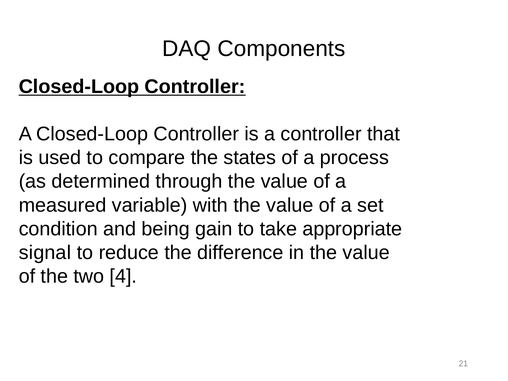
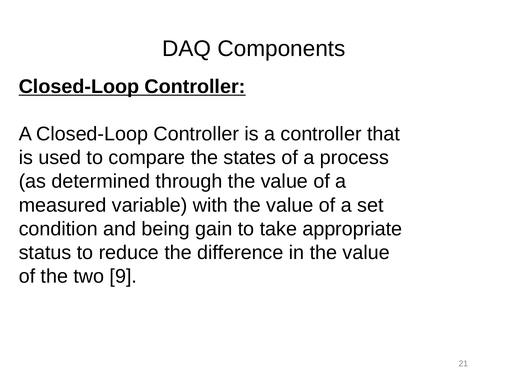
signal: signal -> status
4: 4 -> 9
